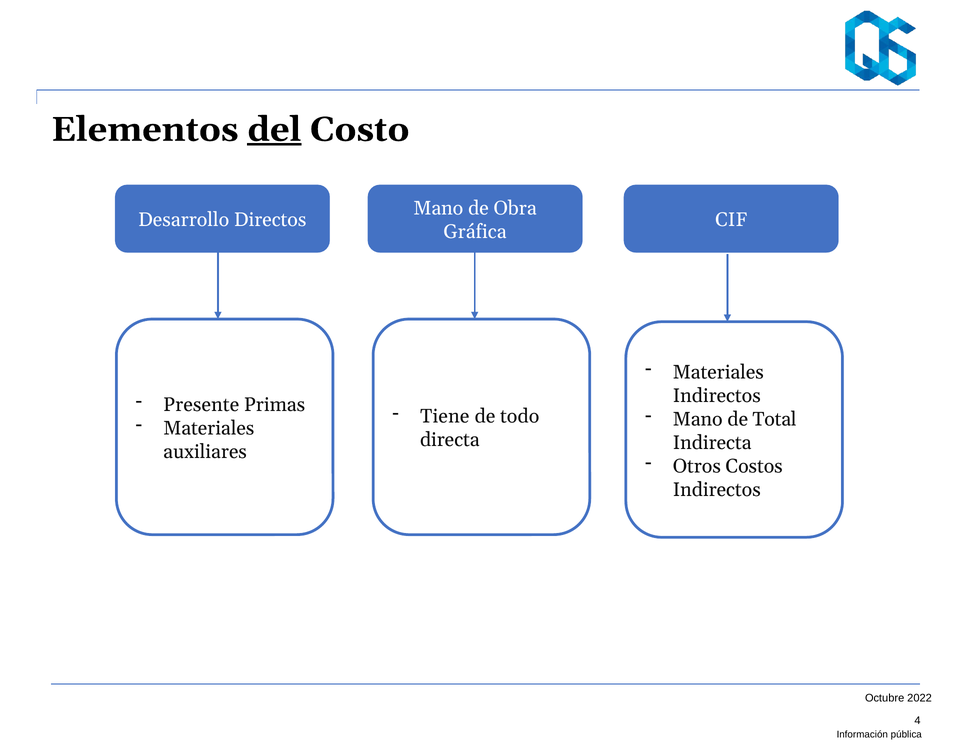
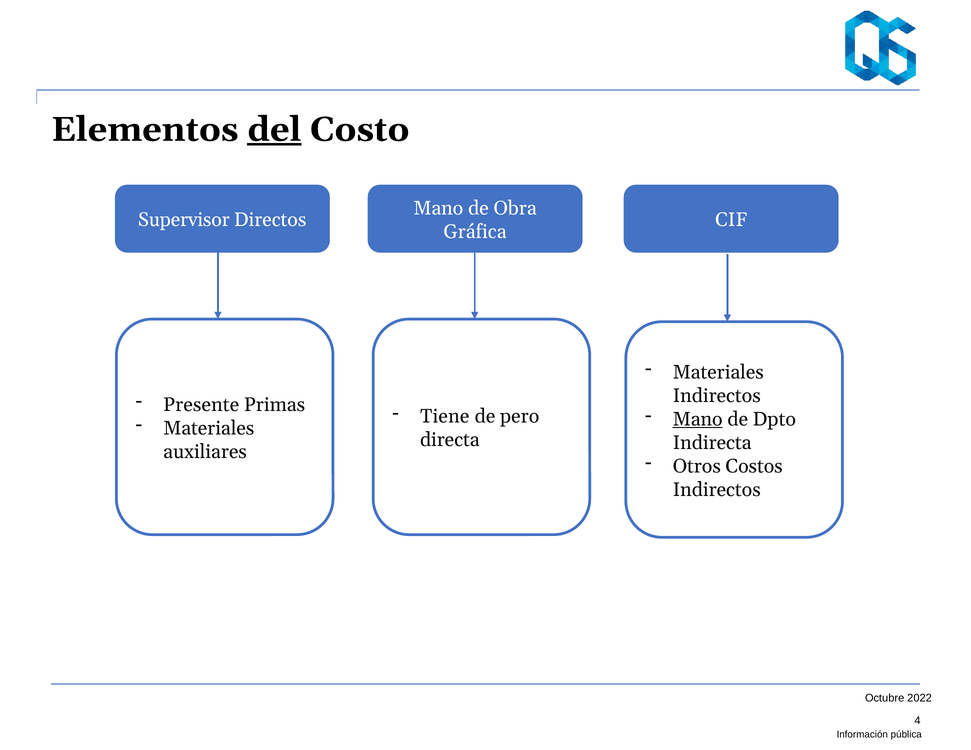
Desarrollo: Desarrollo -> Supervisor
todo: todo -> pero
Mano at (698, 419) underline: none -> present
Total: Total -> Dpto
